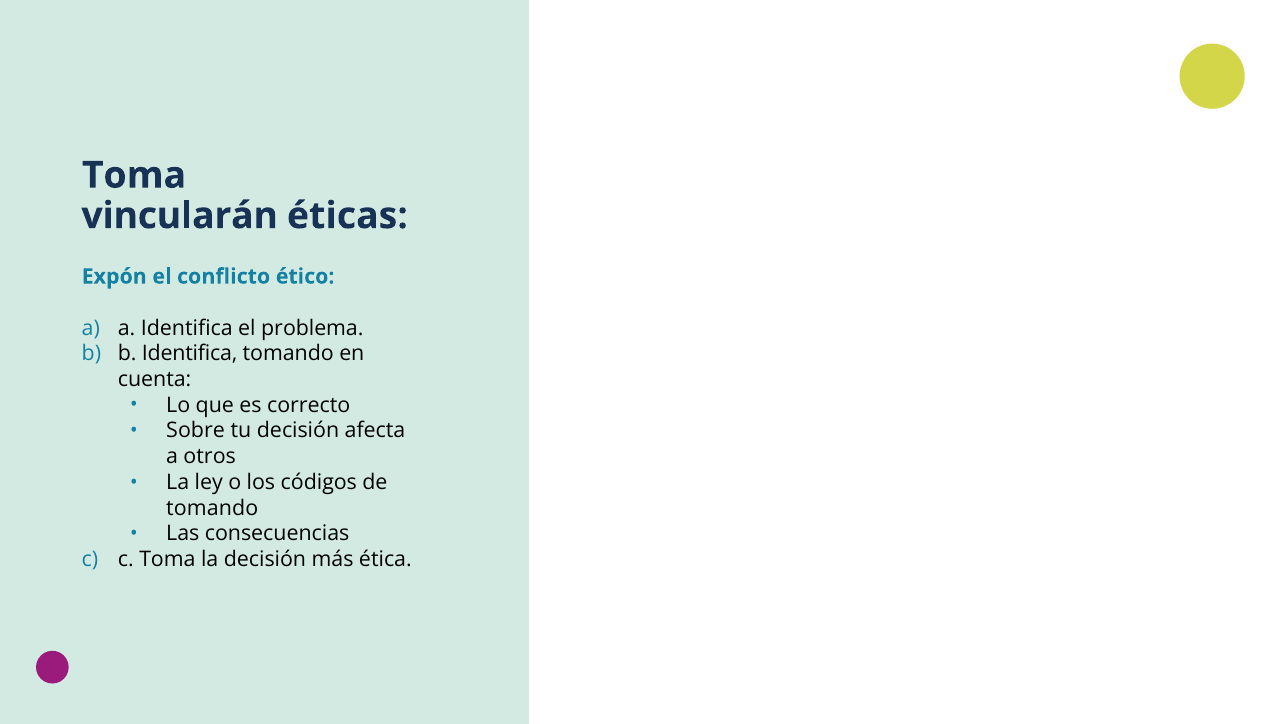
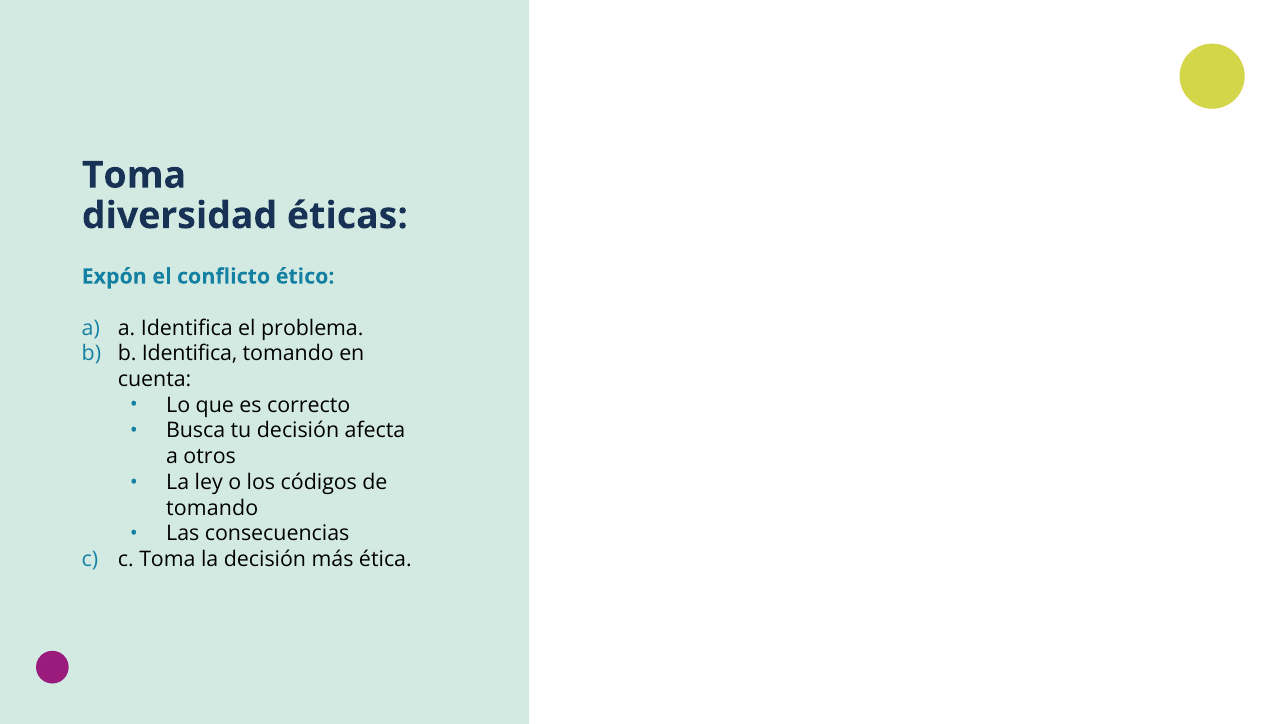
vincularán: vincularán -> diversidad
Sobre: Sobre -> Busca
